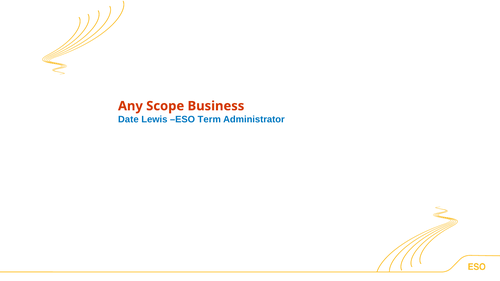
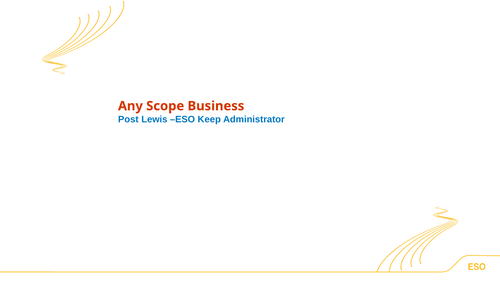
Date: Date -> Post
Term: Term -> Keep
